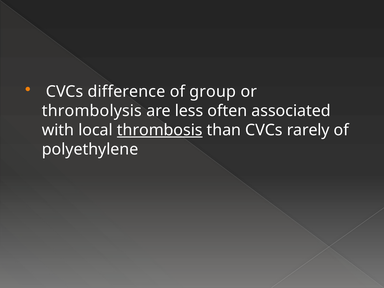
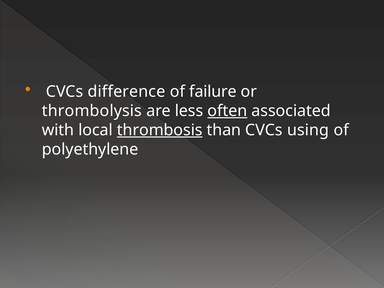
group: group -> failure
often underline: none -> present
rarely: rarely -> using
